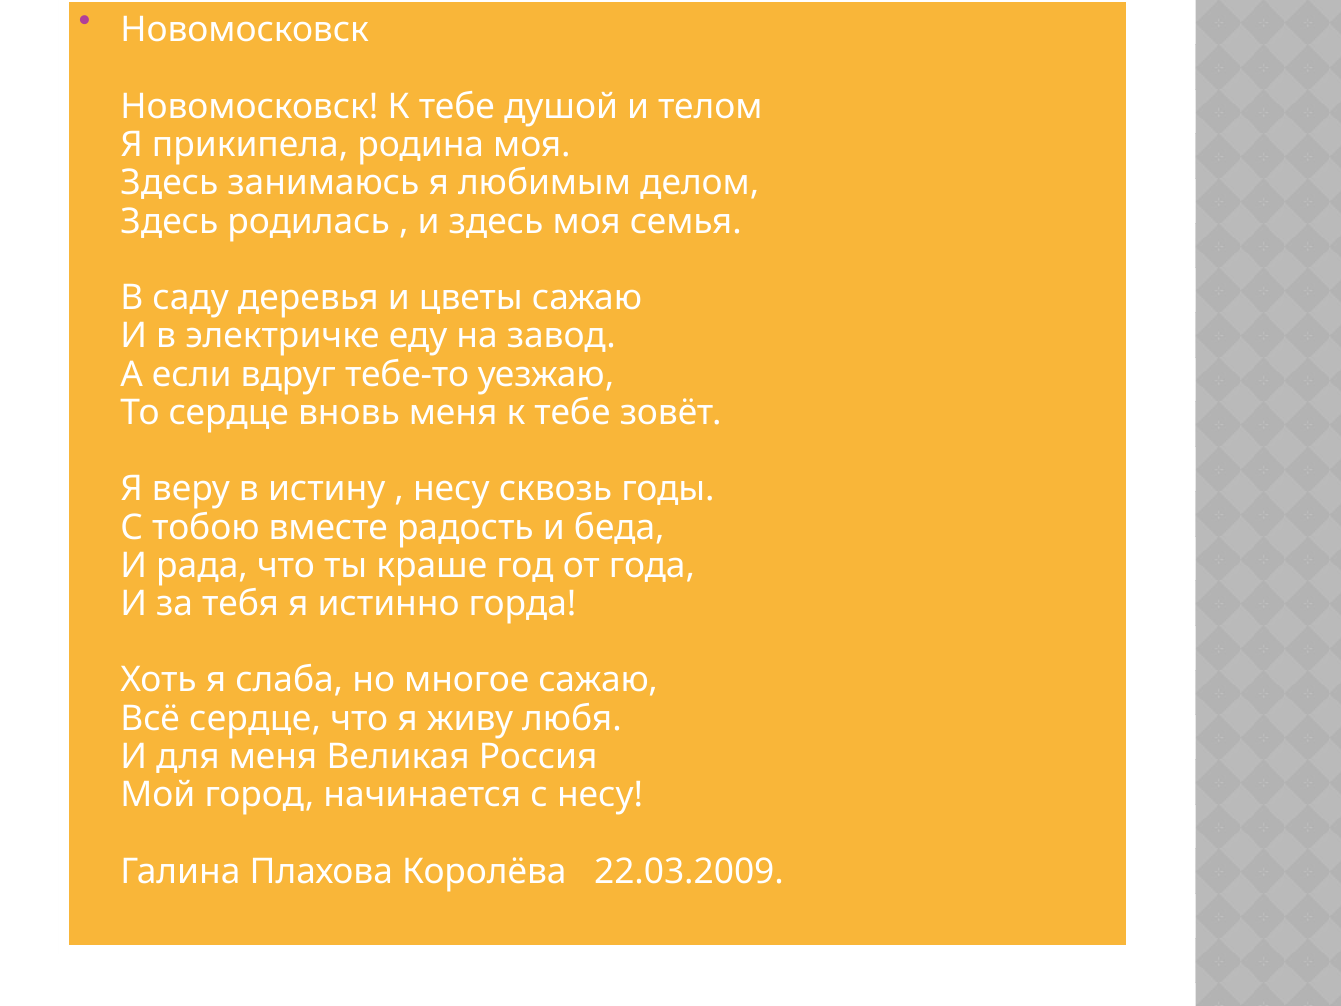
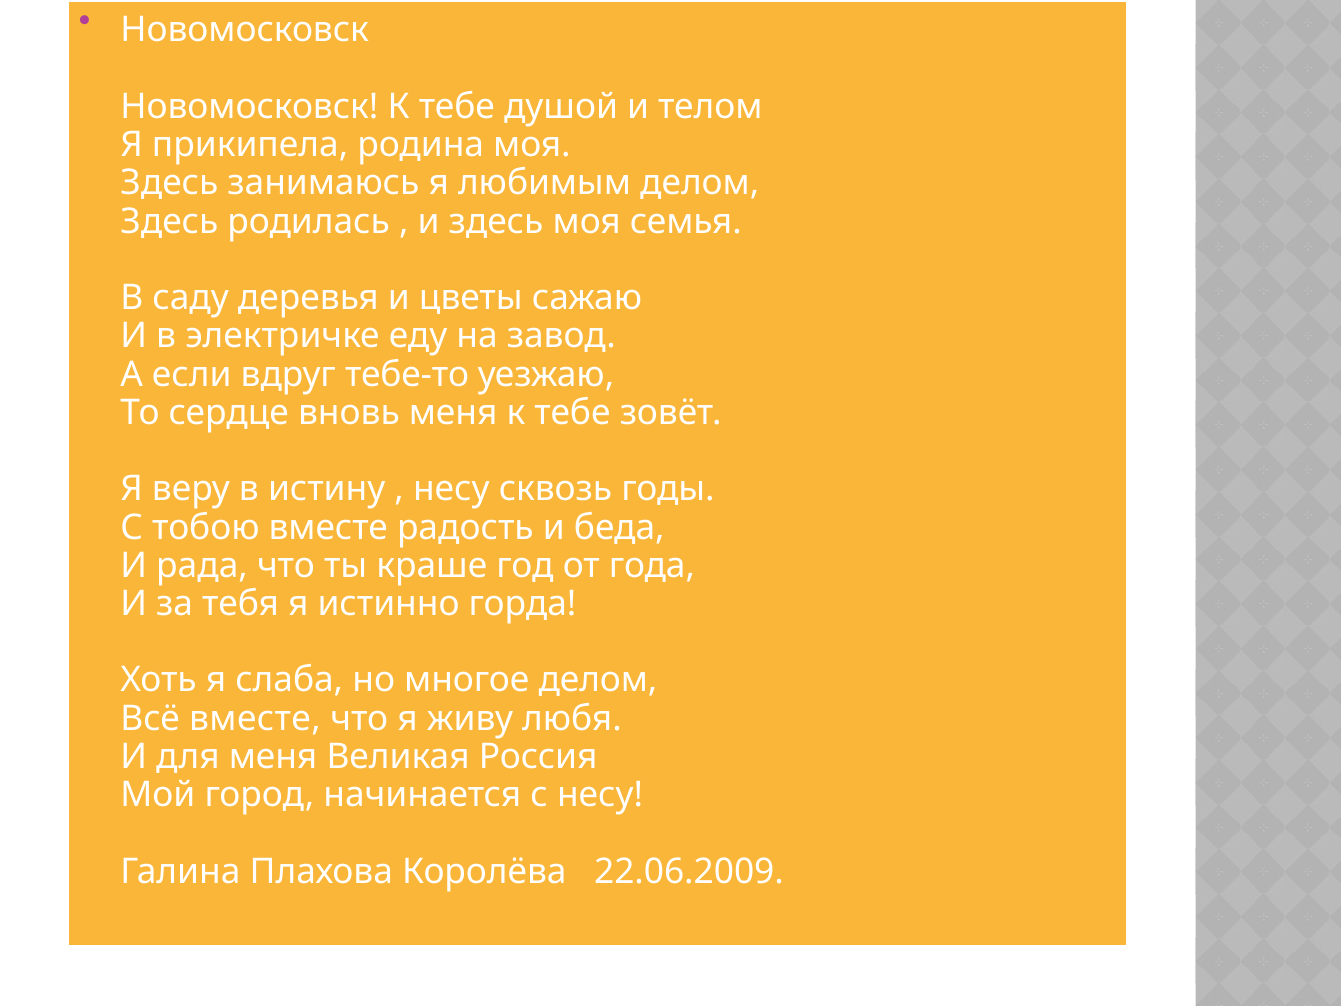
многое сажаю: сажаю -> делом
Всё сердце: сердце -> вместе
22.03.2009: 22.03.2009 -> 22.06.2009
